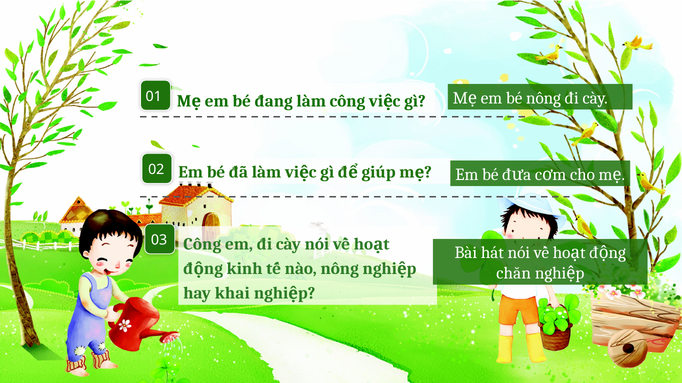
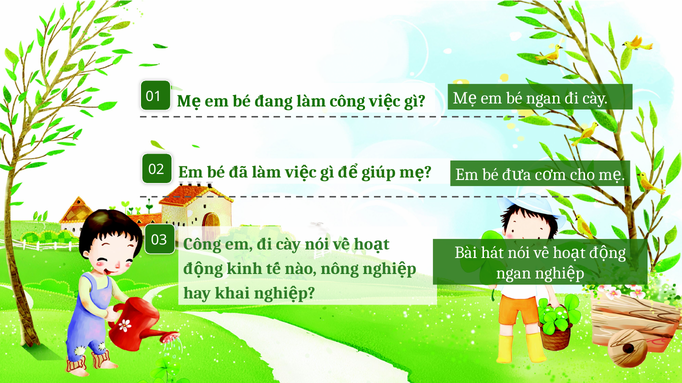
bé nông: nông -> ngan
chăn at (514, 274): chăn -> ngan
